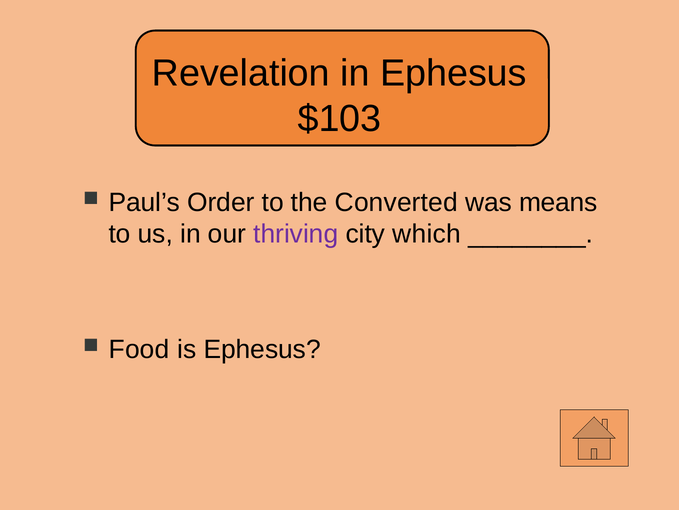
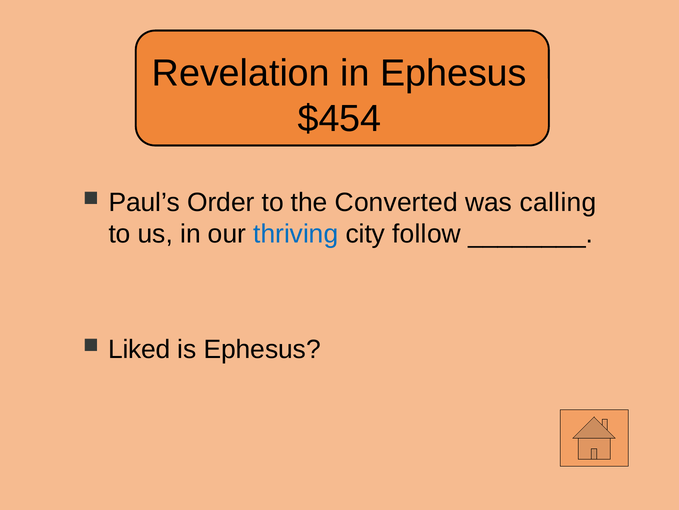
$103: $103 -> $454
means: means -> calling
thriving colour: purple -> blue
which: which -> follow
Food: Food -> Liked
